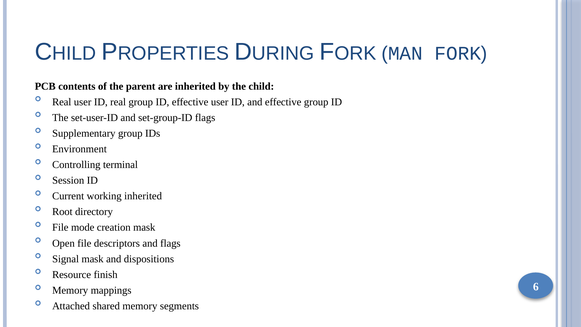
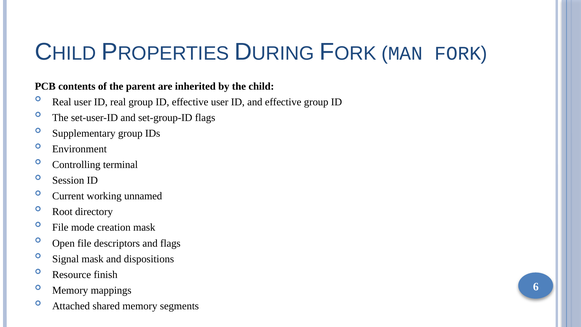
working inherited: inherited -> unnamed
